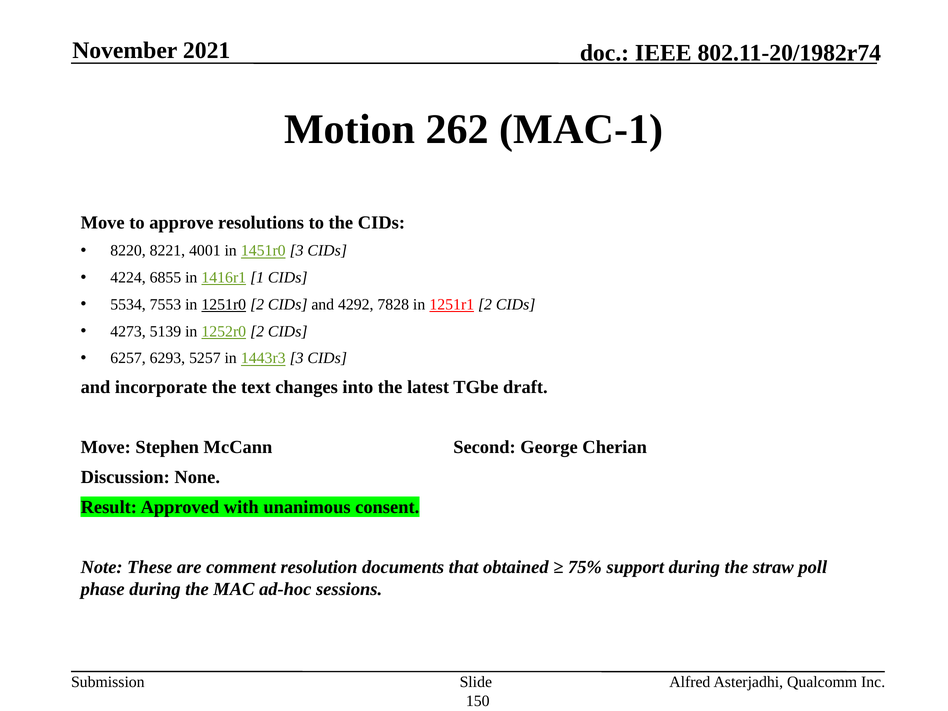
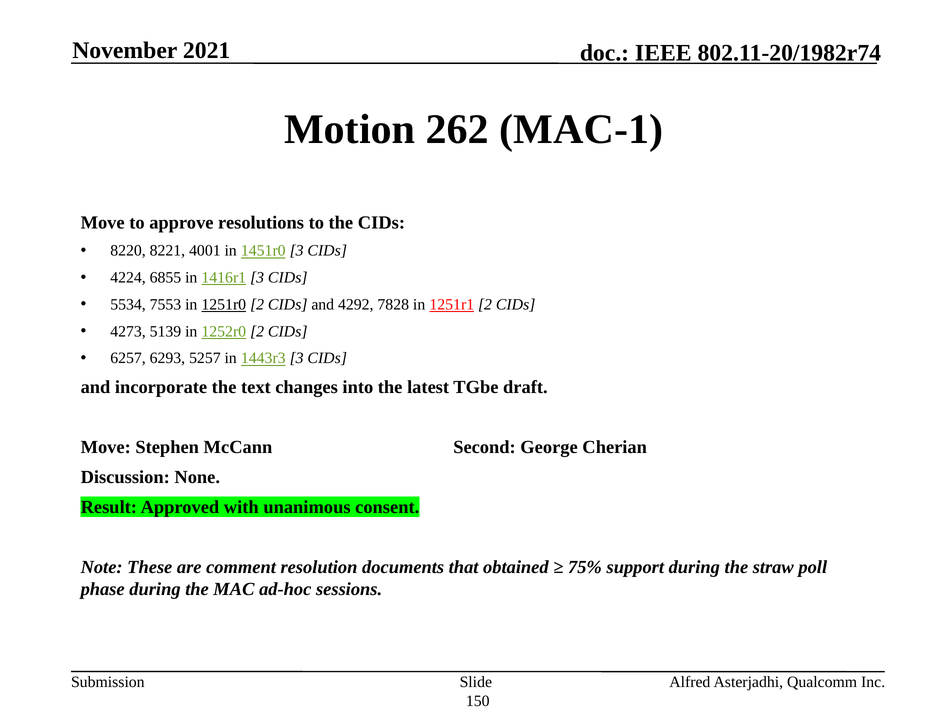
1416r1 1: 1 -> 3
